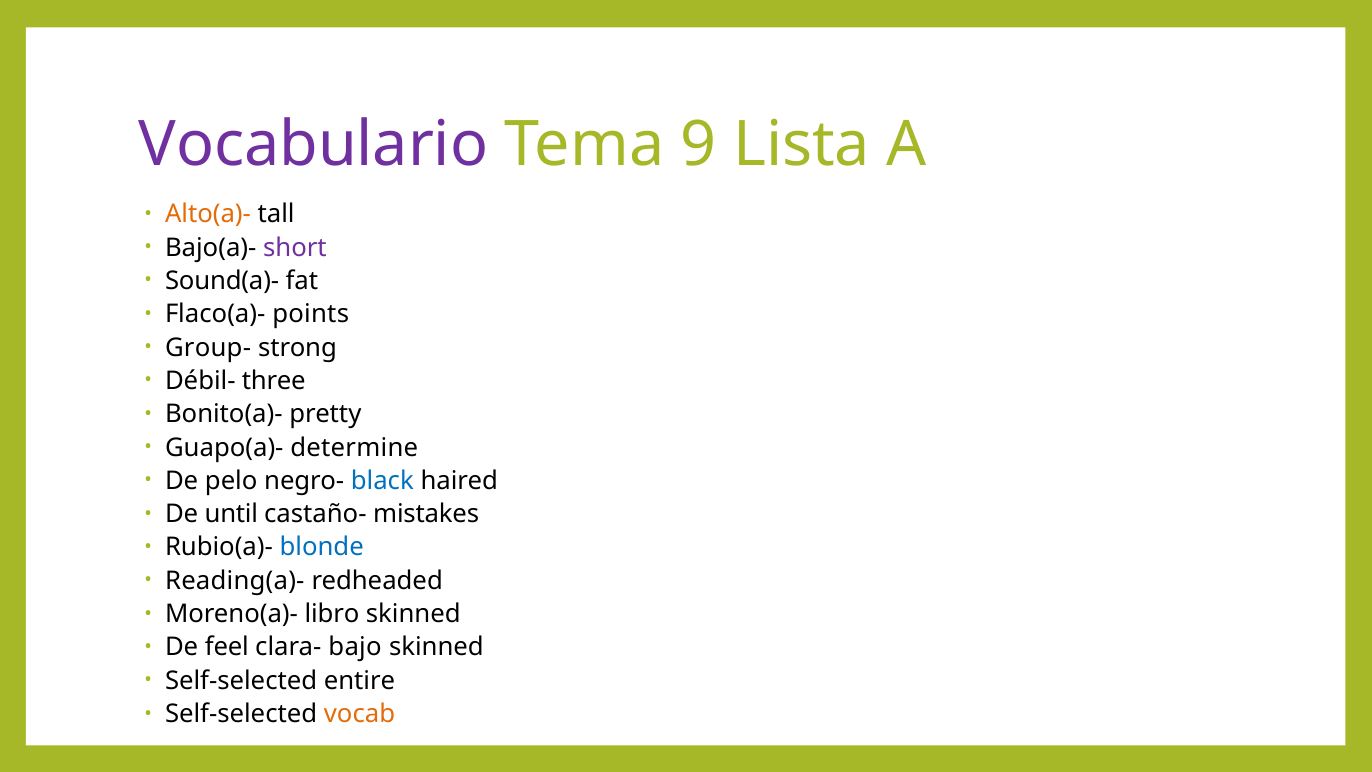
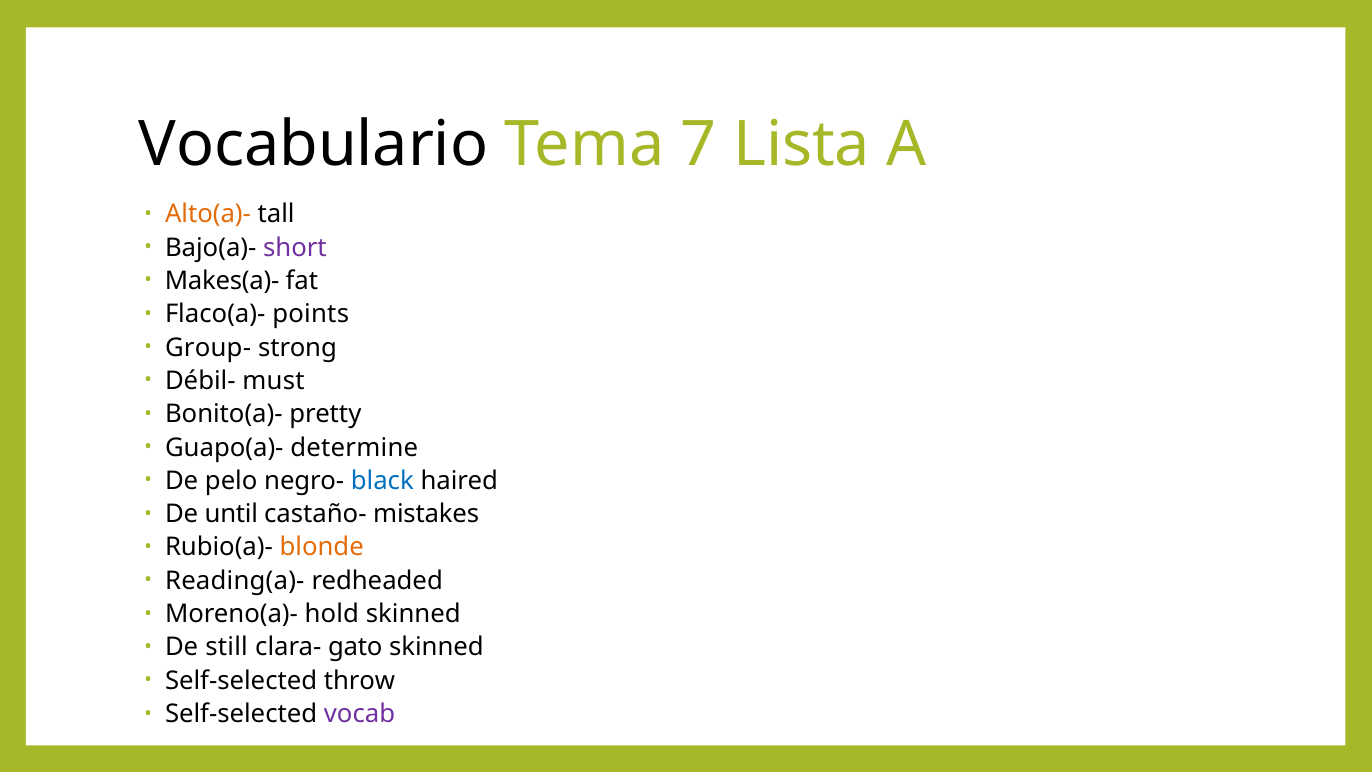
Vocabulario colour: purple -> black
9: 9 -> 7
Sound(a)-: Sound(a)- -> Makes(a)-
three: three -> must
blonde colour: blue -> orange
libro: libro -> hold
feel: feel -> still
bajo: bajo -> gato
entire: entire -> throw
vocab colour: orange -> purple
